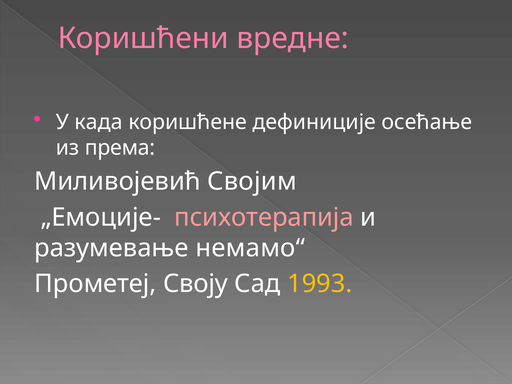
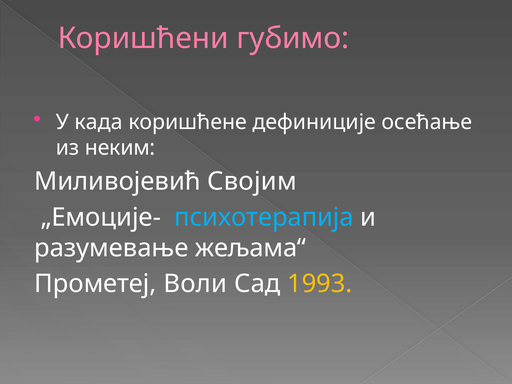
вредне: вредне -> губимо
према: према -> неким
психотерапија colour: pink -> light blue
немамо“: немамо“ -> жељама“
Своју: Своју -> Воли
